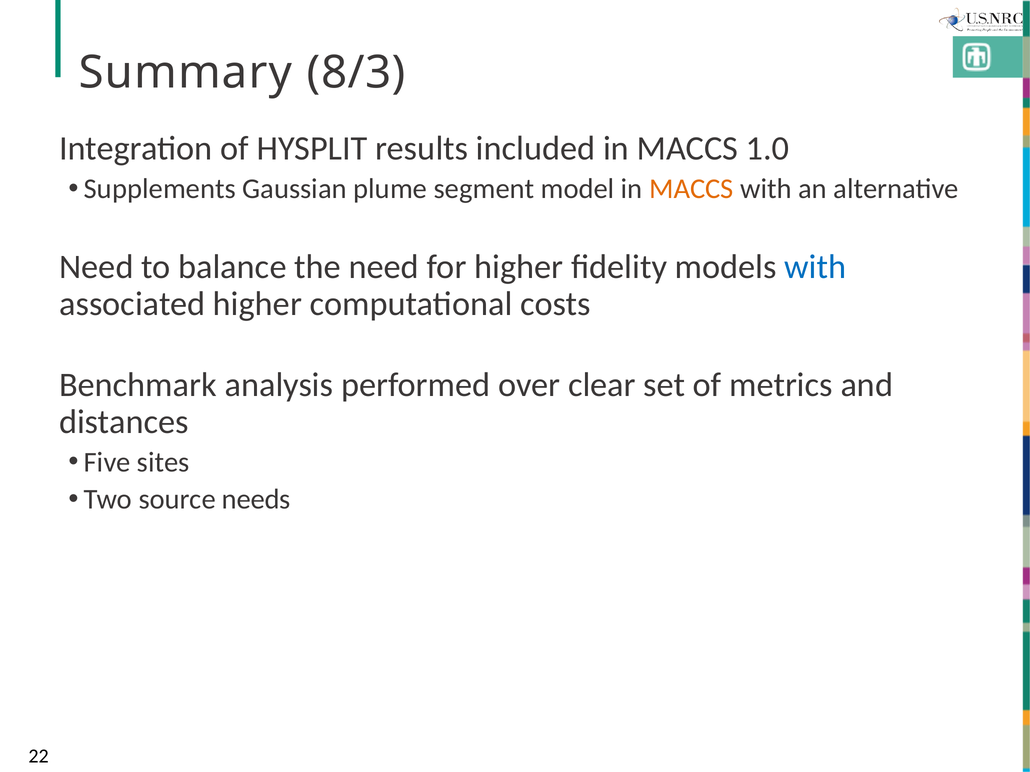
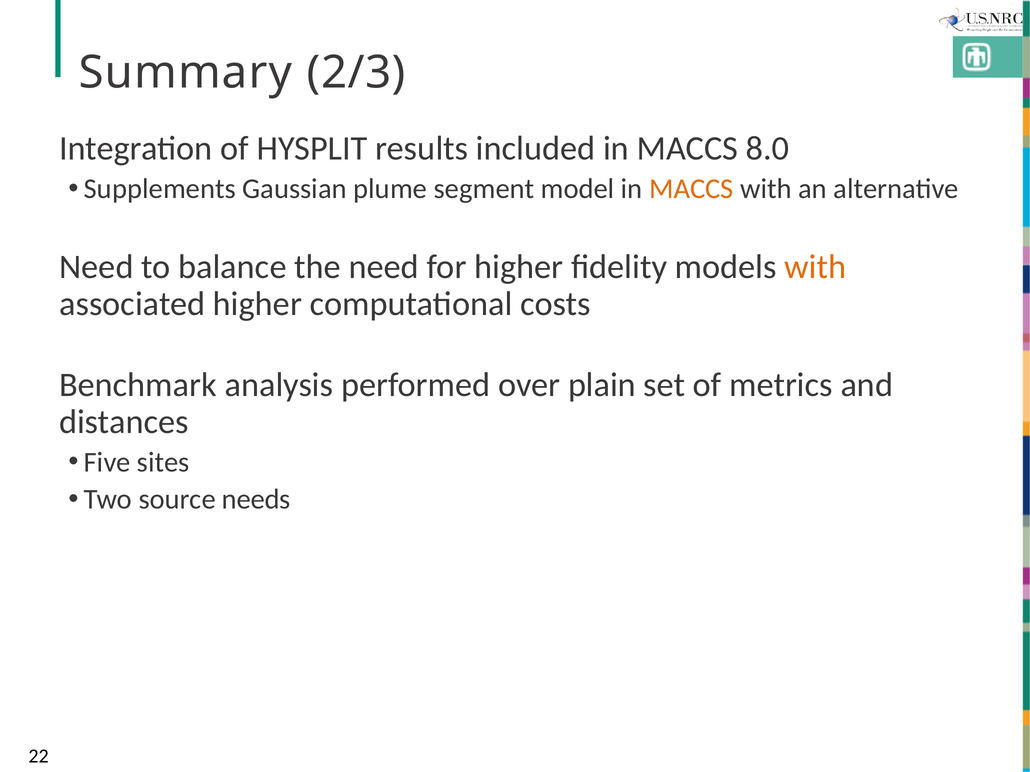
8/3: 8/3 -> 2/3
1.0: 1.0 -> 8.0
with at (815, 267) colour: blue -> orange
clear: clear -> plain
